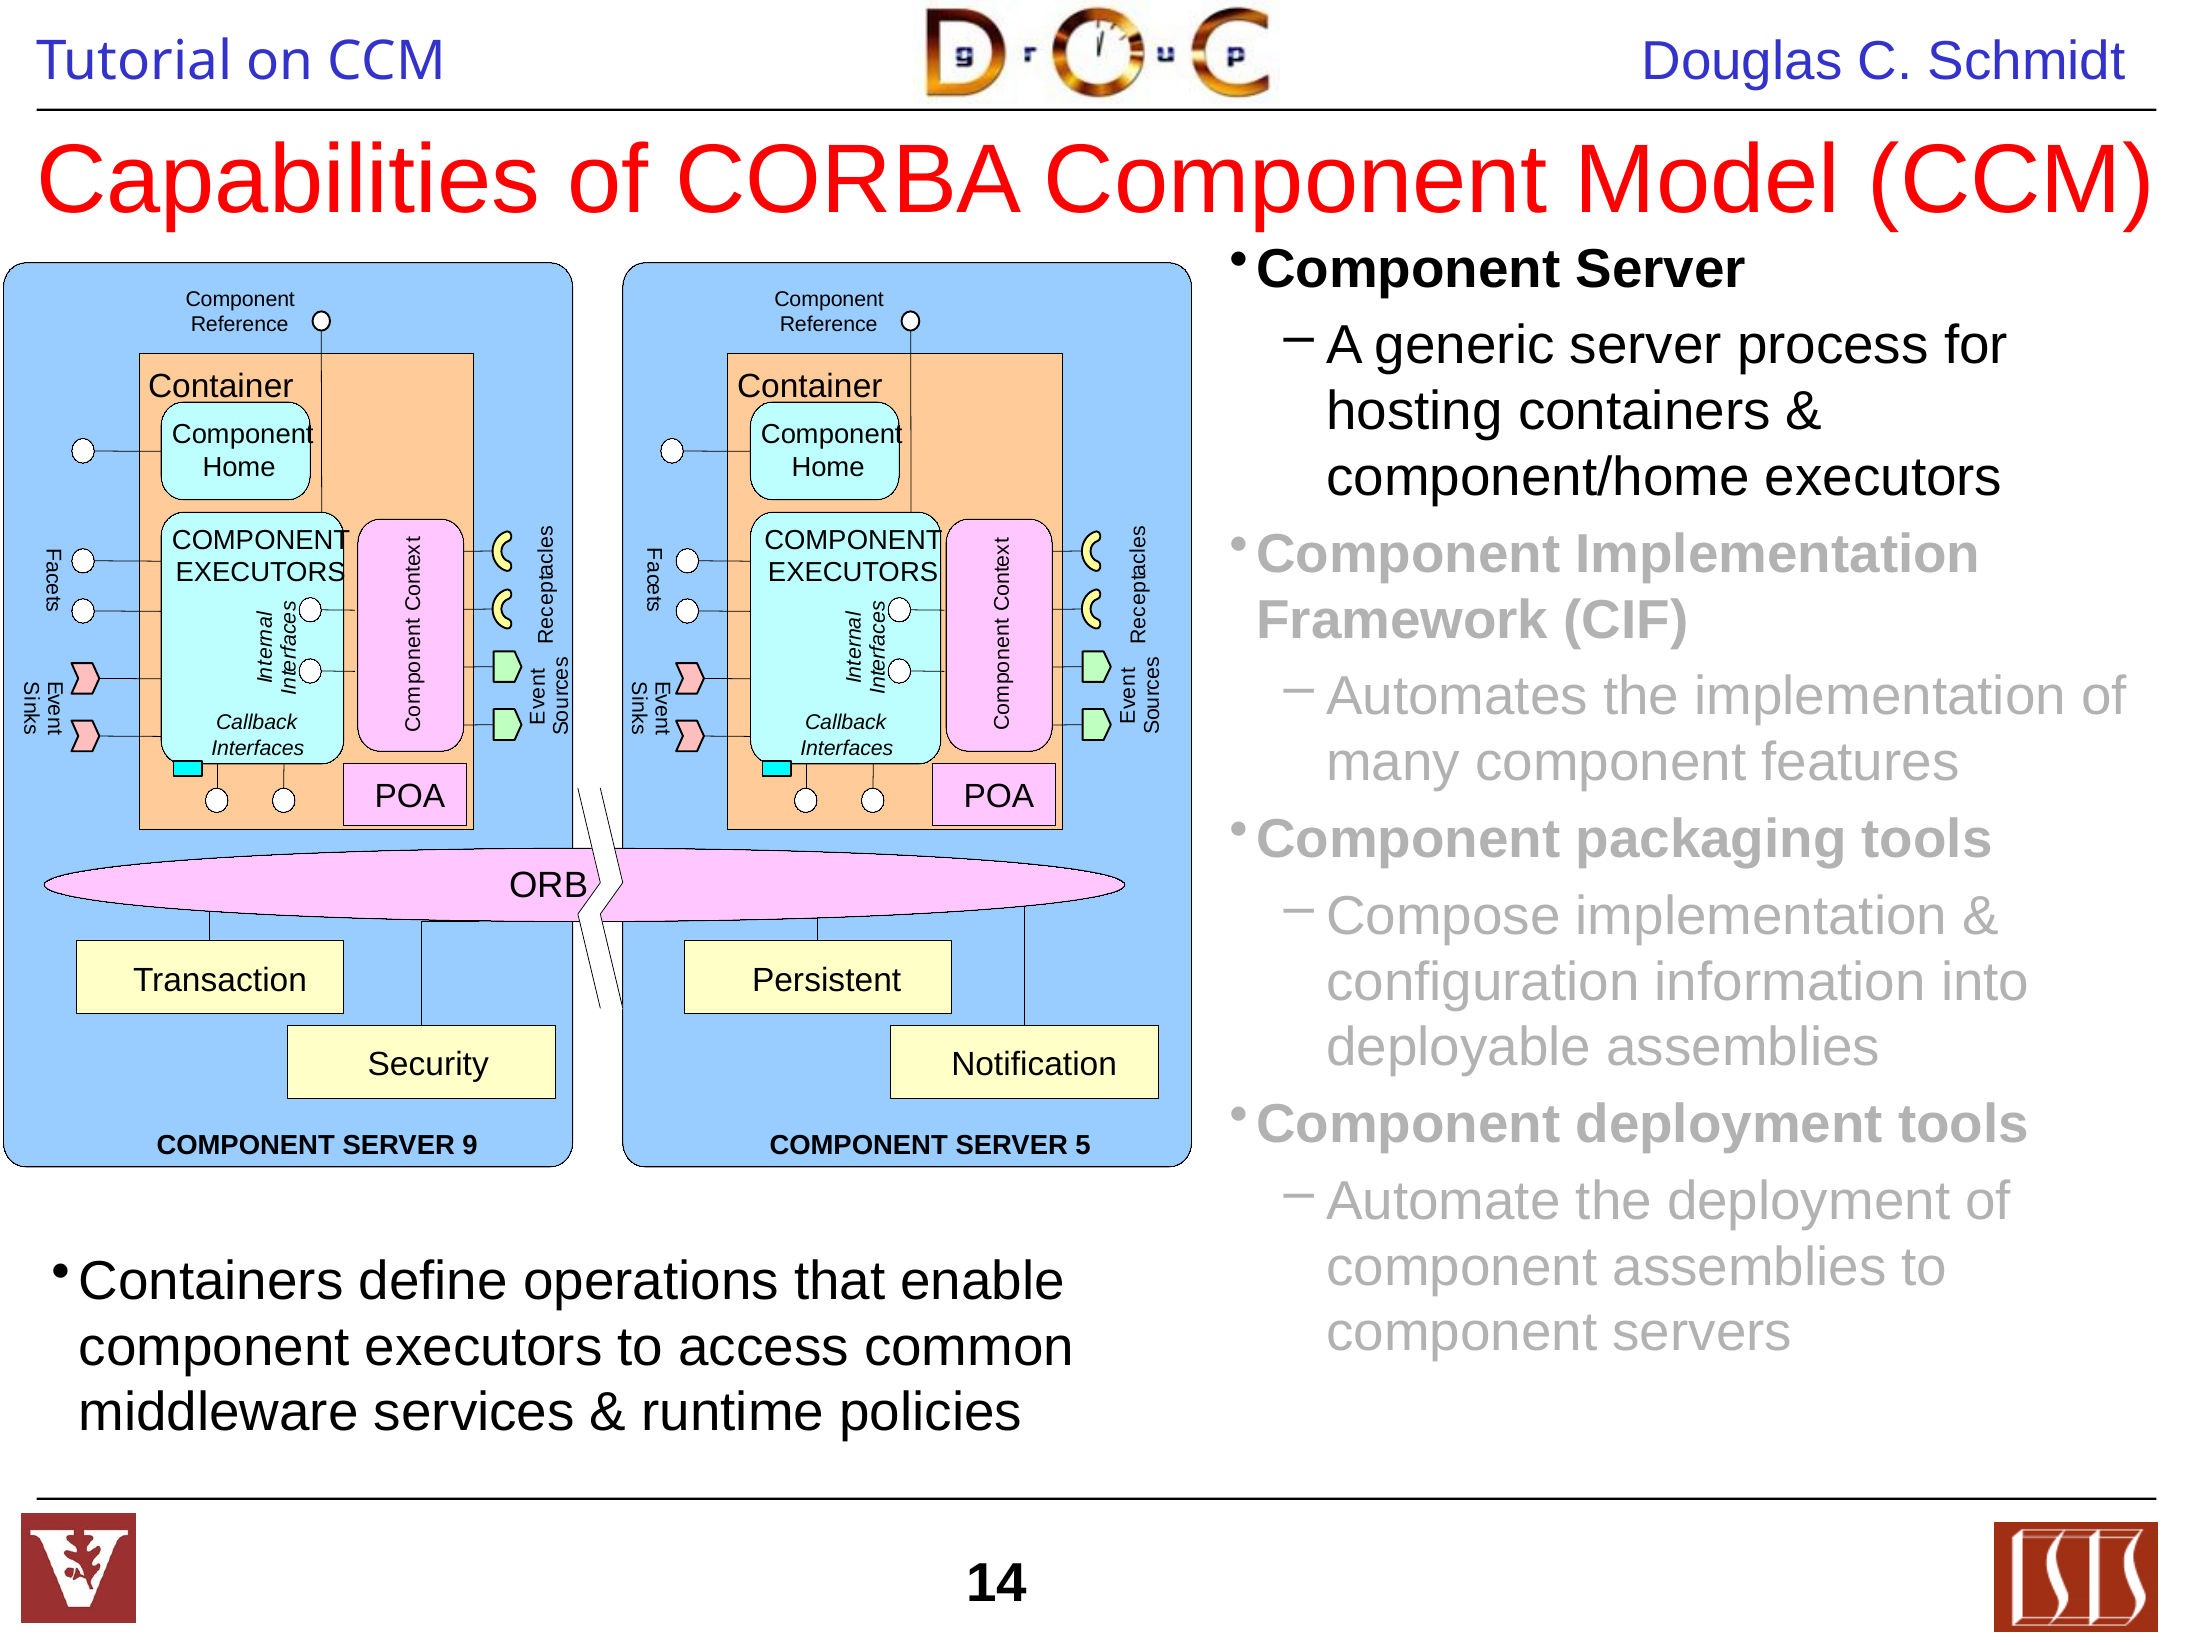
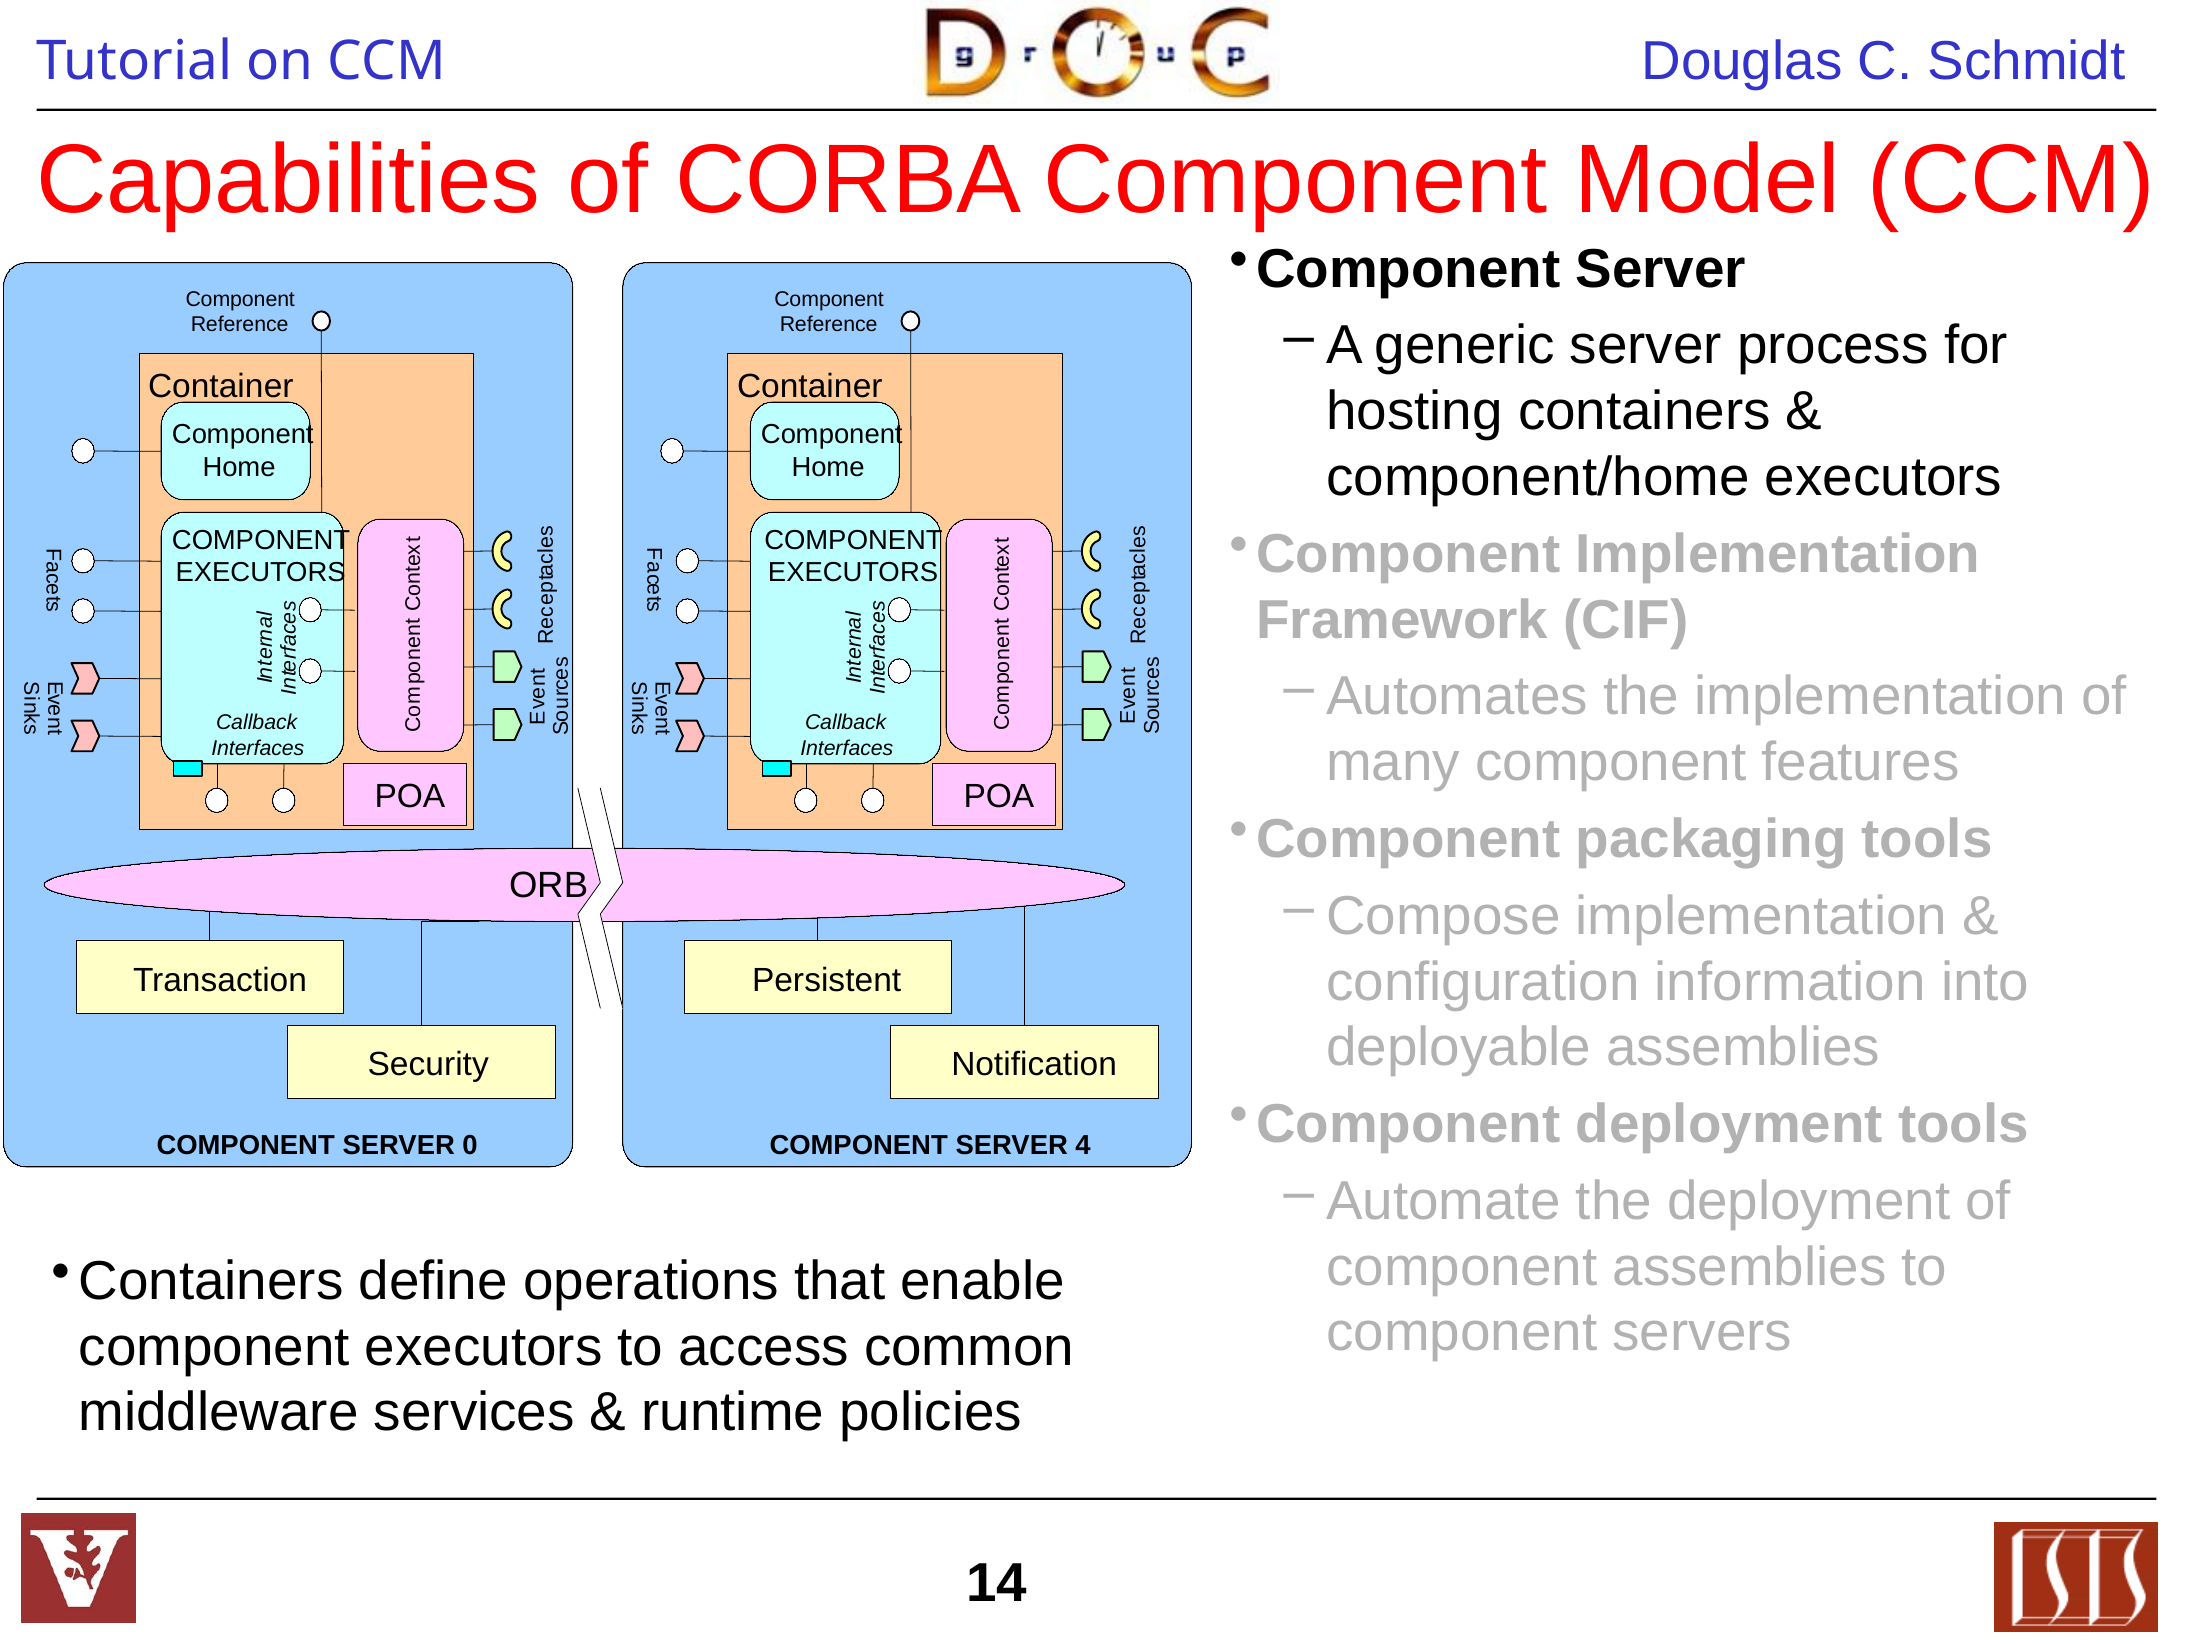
9: 9 -> 0
5: 5 -> 4
